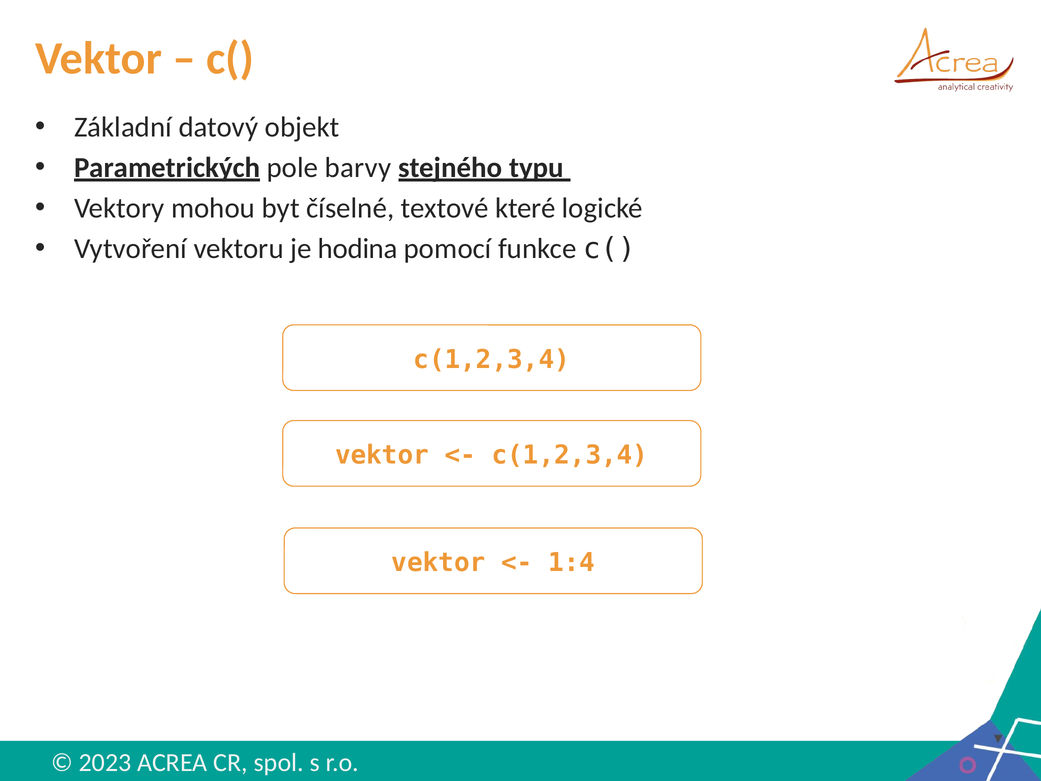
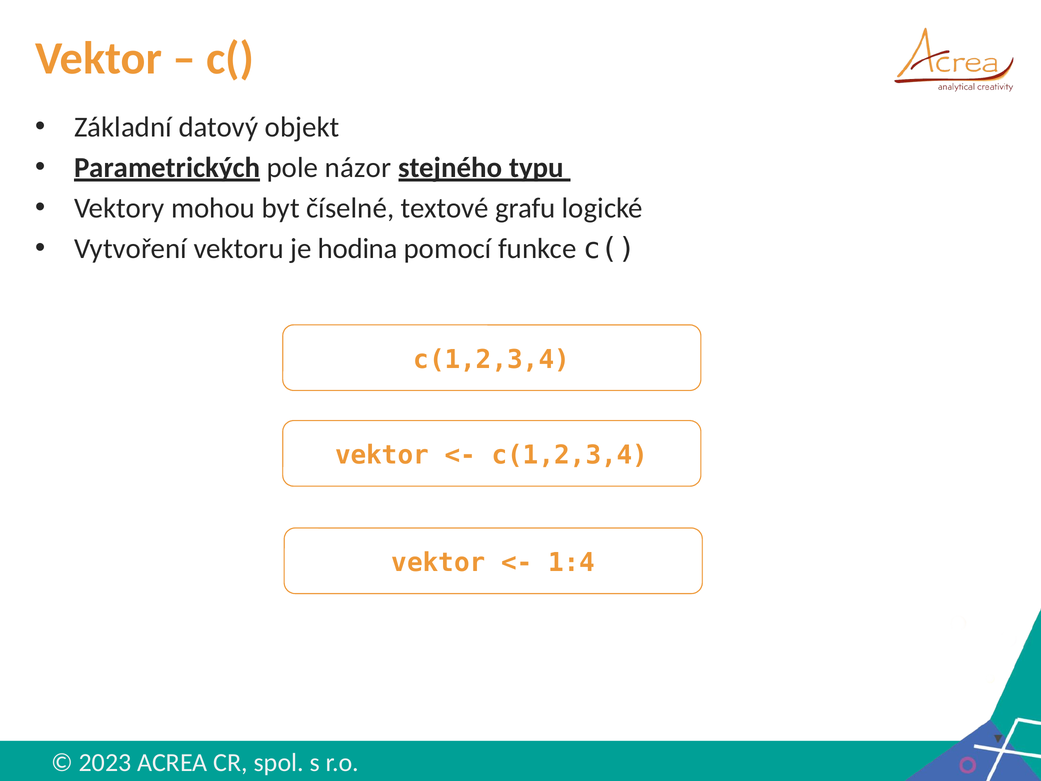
barvy: barvy -> názor
které: které -> grafu
